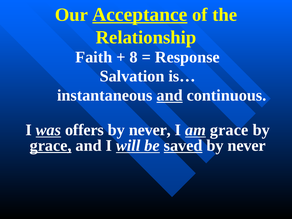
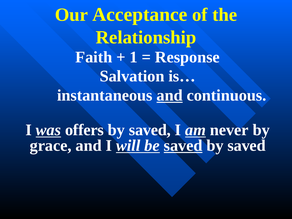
Acceptance underline: present -> none
8: 8 -> 1
never at (150, 130): never -> saved
am grace: grace -> never
grace at (51, 145) underline: present -> none
never at (247, 145): never -> saved
